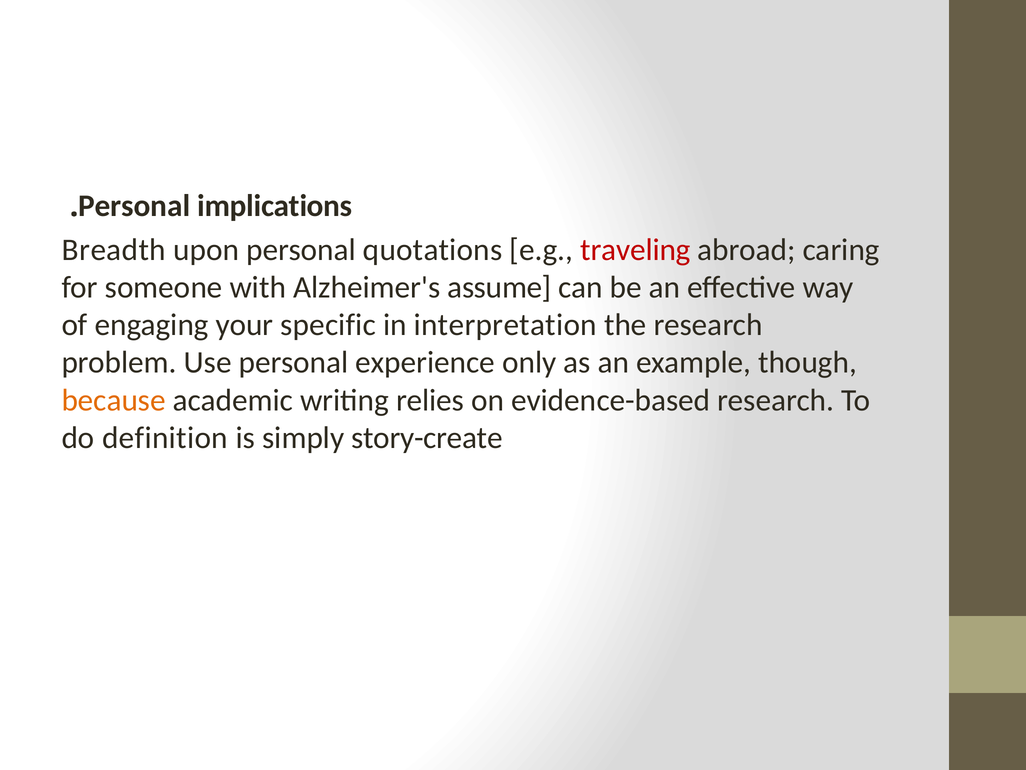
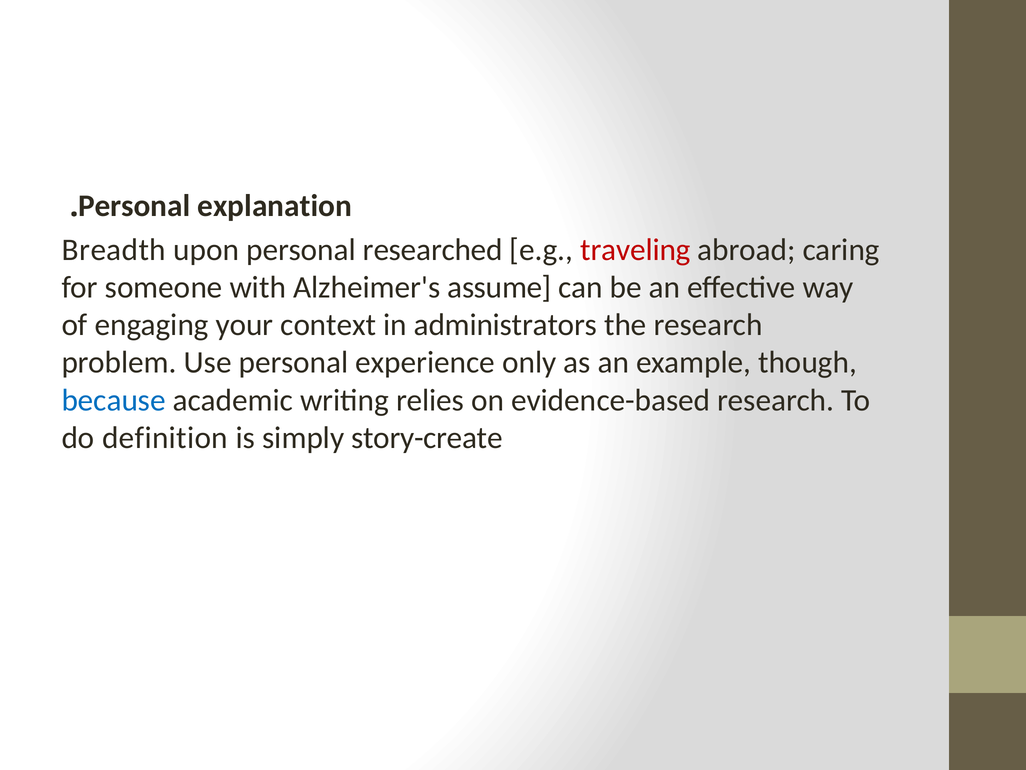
implications: implications -> explanation
quotations: quotations -> researched
specific: specific -> context
interpretation: interpretation -> administrators
because colour: orange -> blue
